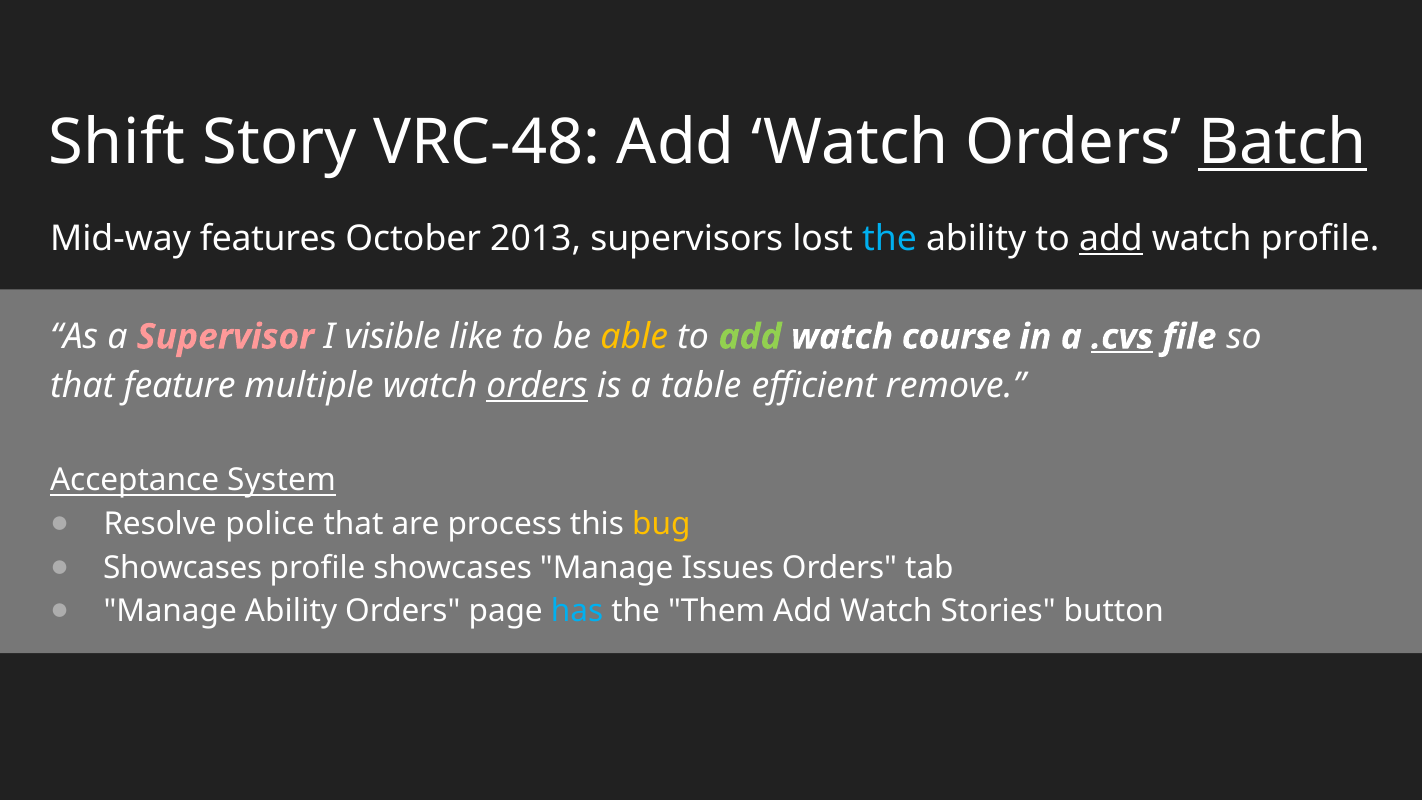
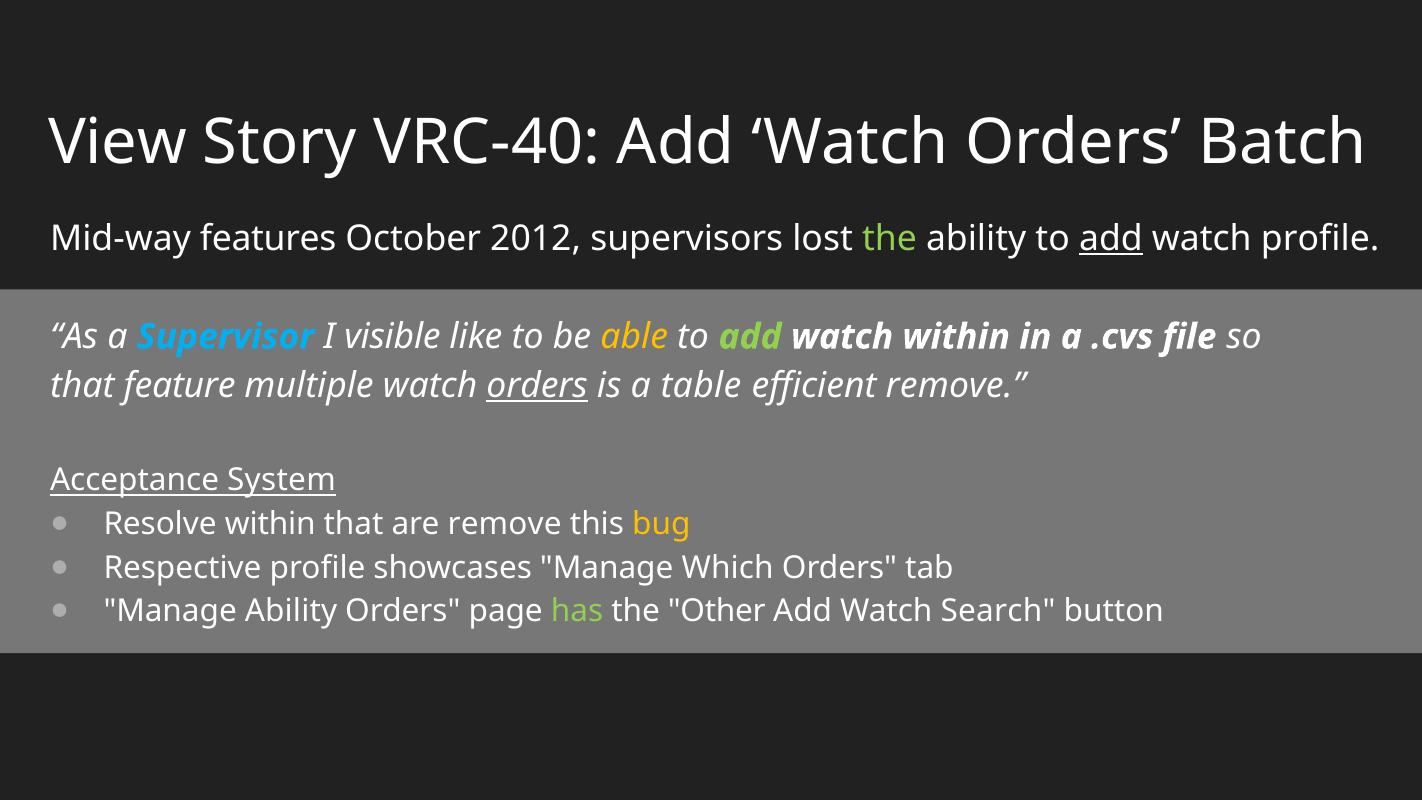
Shift: Shift -> View
VRC-48: VRC-48 -> VRC-40
Batch underline: present -> none
2013: 2013 -> 2012
the at (890, 239) colour: light blue -> light green
Supervisor colour: pink -> light blue
watch course: course -> within
.cvs underline: present -> none
Resolve police: police -> within
are process: process -> remove
Showcases at (183, 568): Showcases -> Respective
Issues: Issues -> Which
has colour: light blue -> light green
Them: Them -> Other
Stories: Stories -> Search
